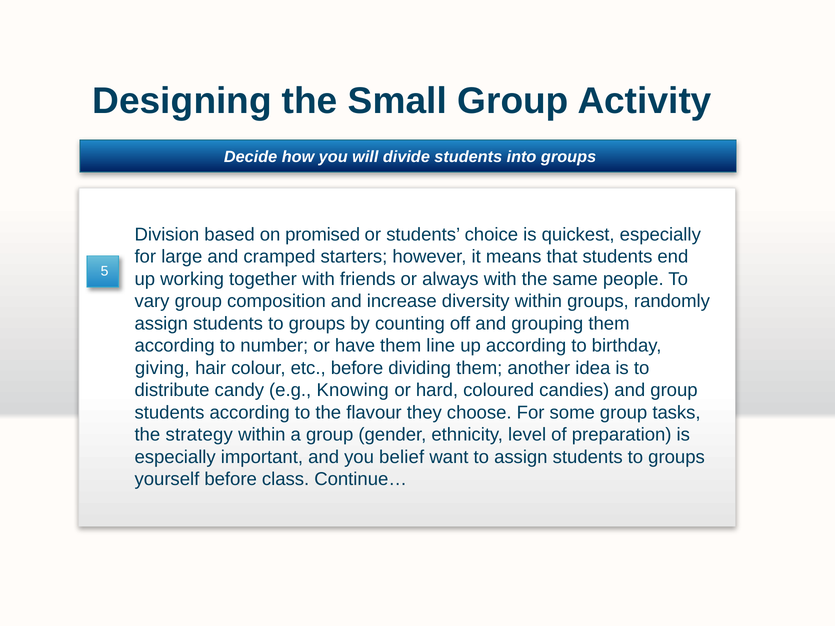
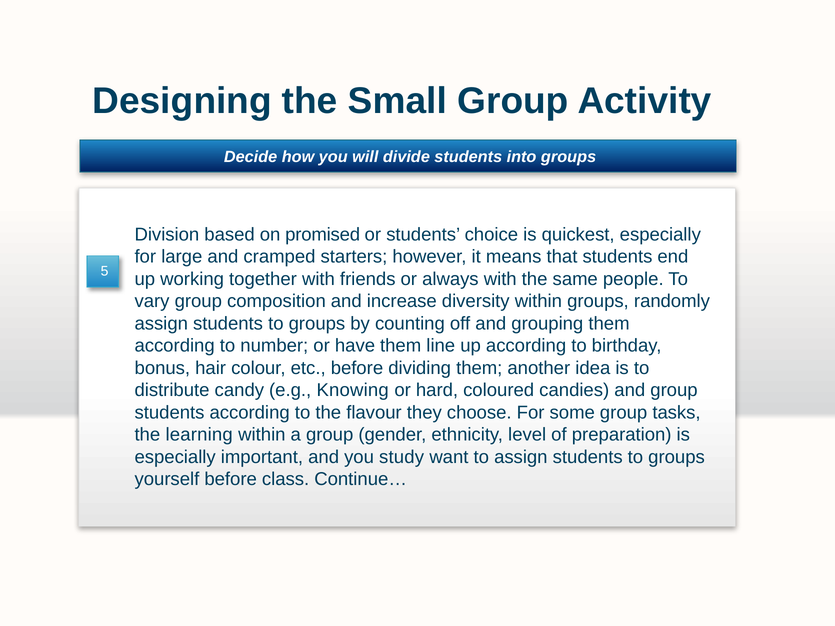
giving: giving -> bonus
strategy: strategy -> learning
belief: belief -> study
